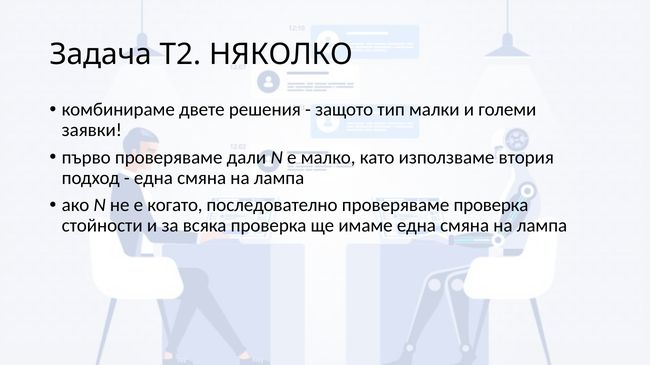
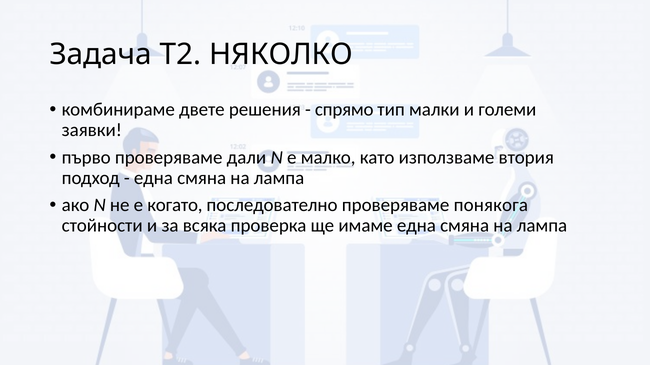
защото: защото -> спрямо
проверяваме проверка: проверка -> понякога
